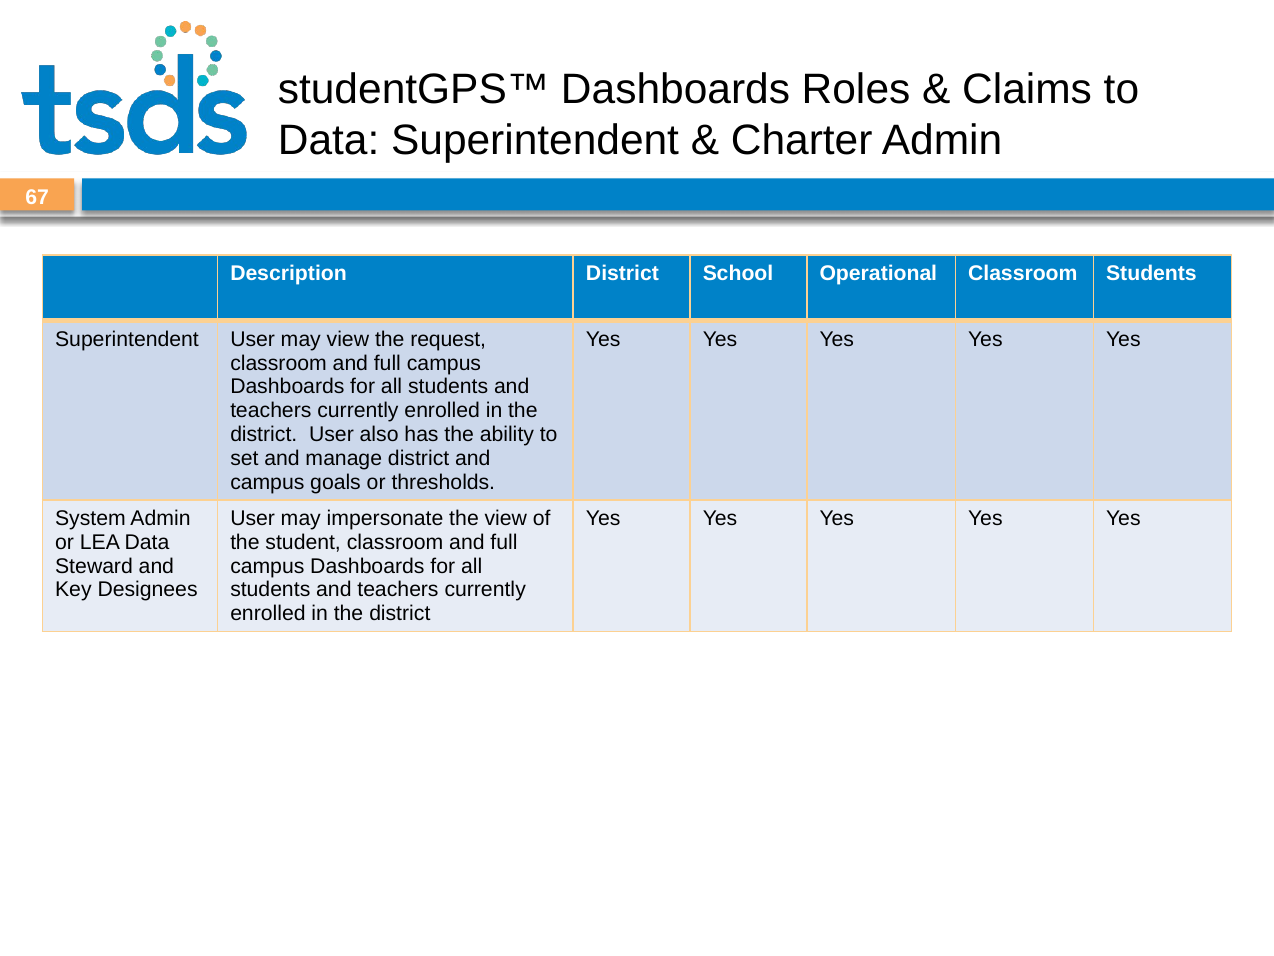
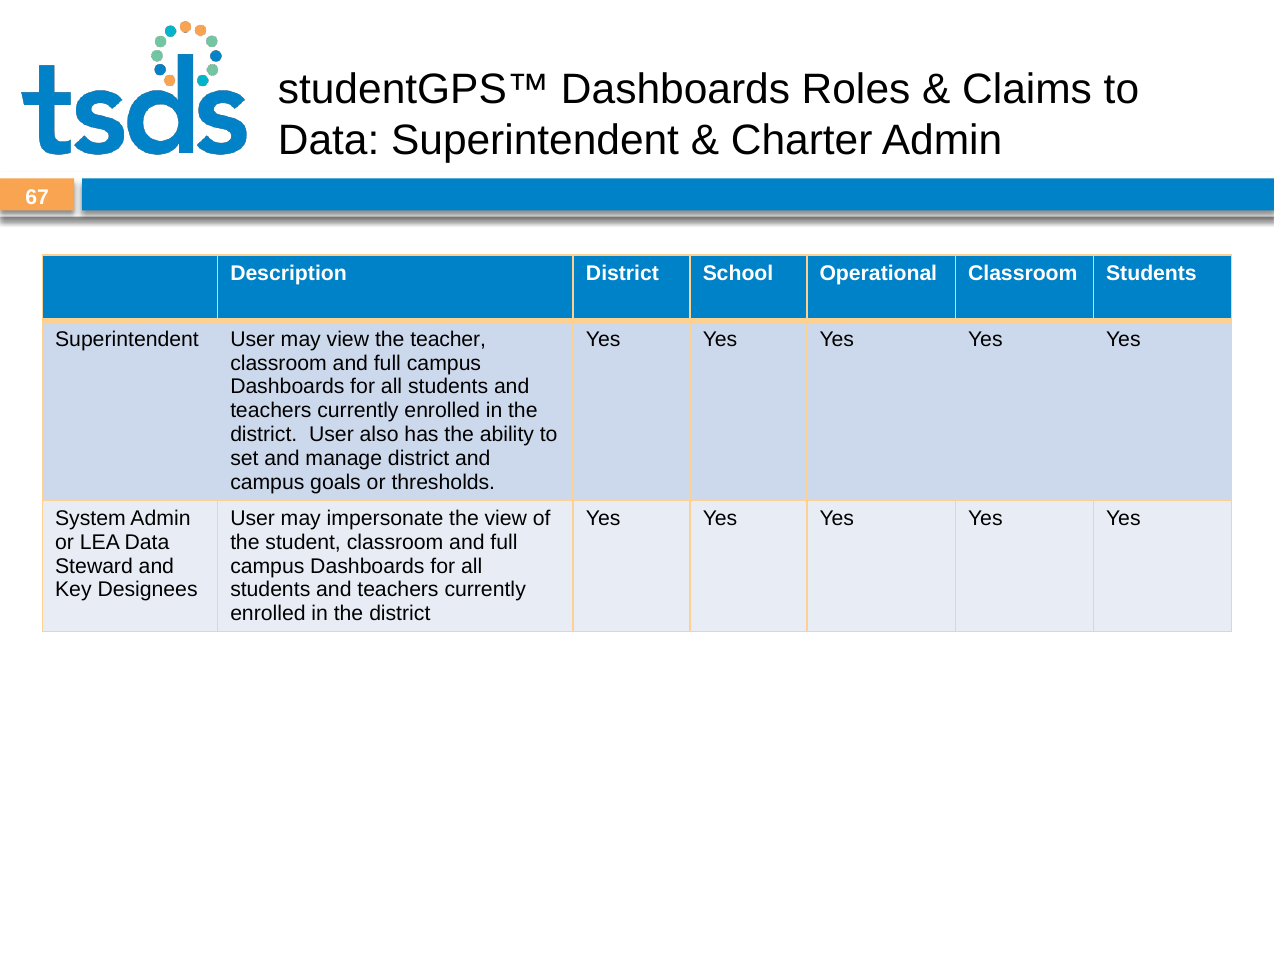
request: request -> teacher
